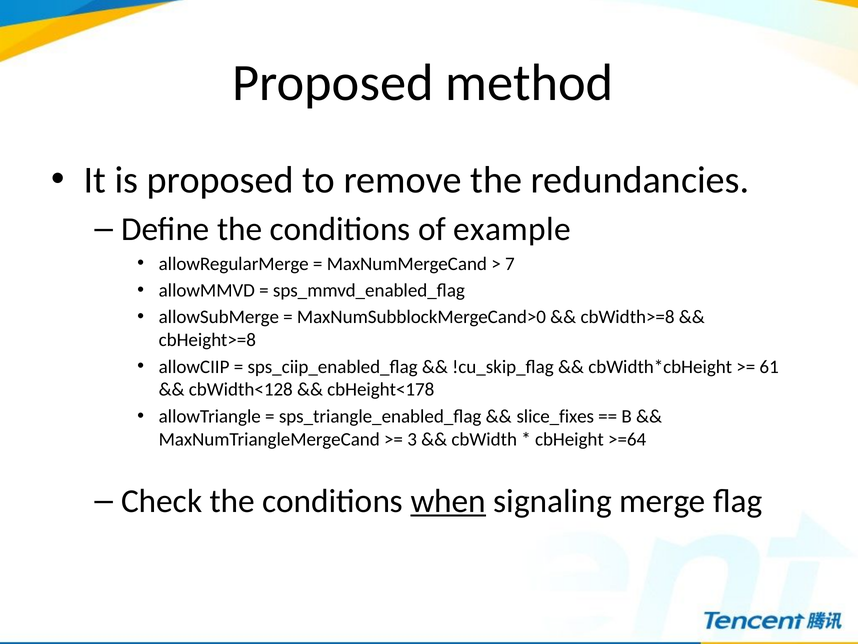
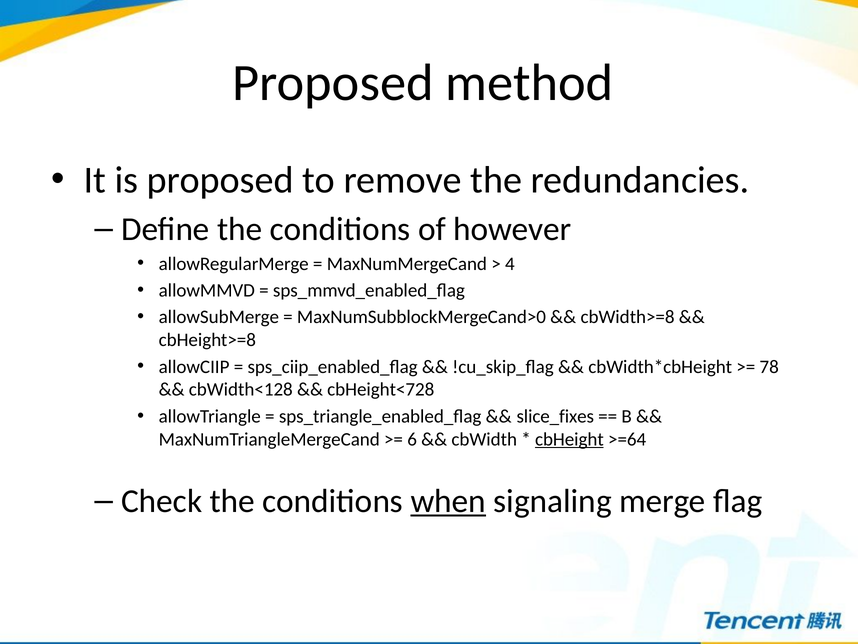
example: example -> however
7: 7 -> 4
61: 61 -> 78
cbHeight<178: cbHeight<178 -> cbHeight<728
3: 3 -> 6
cbHeight underline: none -> present
